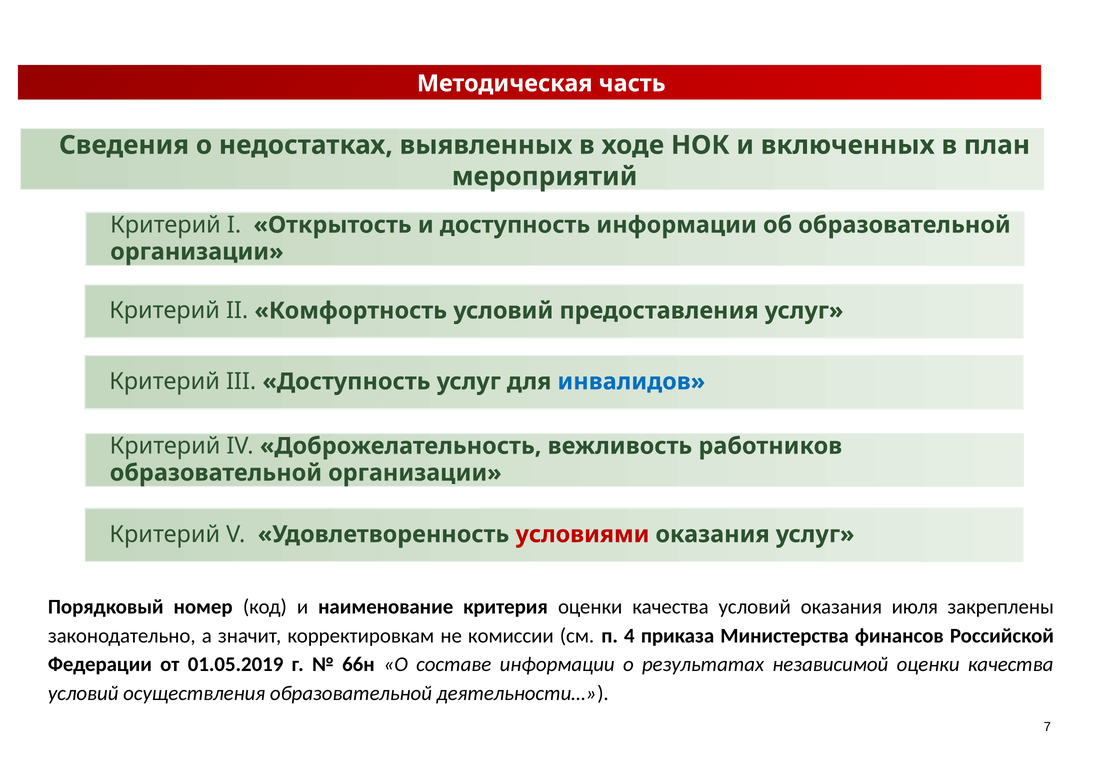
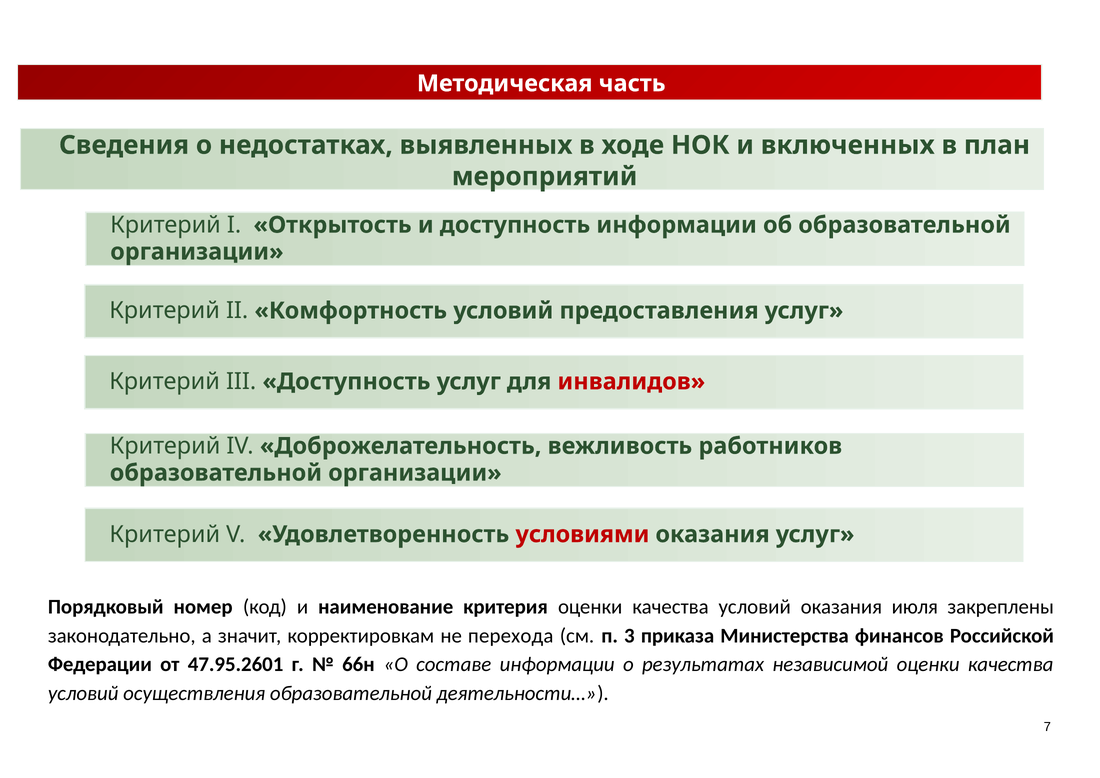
инвалидов colour: blue -> red
комиссии: комиссии -> перехода
4: 4 -> 3
01.05.2019: 01.05.2019 -> 47.95.2601
